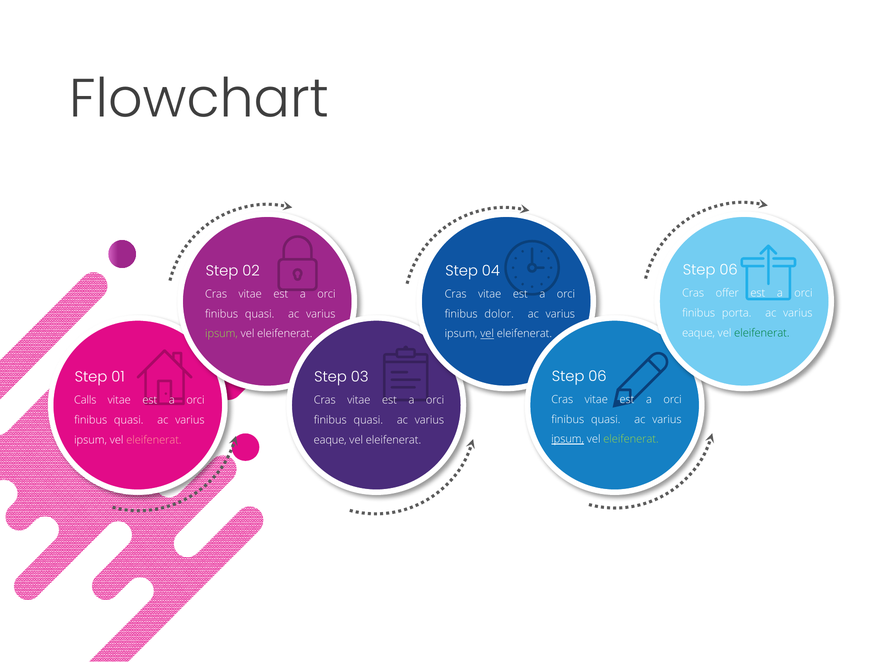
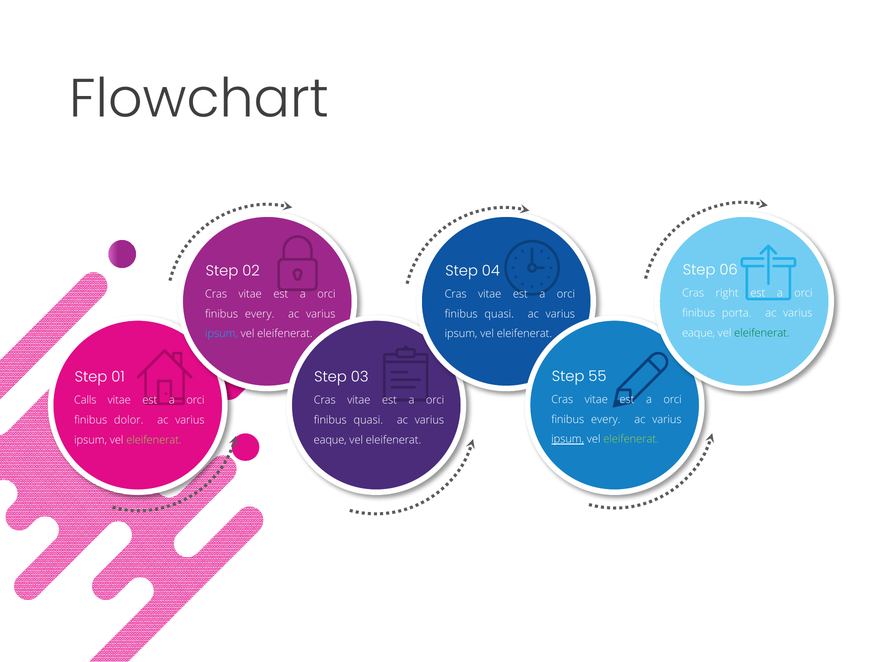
offer: offer -> right
quasi at (260, 314): quasi -> every
dolor at (499, 314): dolor -> quasi
ipsum at (221, 334) colour: light green -> light blue
vel at (487, 334) underline: present -> none
06 at (597, 376): 06 -> 55
quasi at (606, 419): quasi -> every
quasi at (129, 420): quasi -> dolor
eleifenerat at (154, 440) colour: pink -> light green
